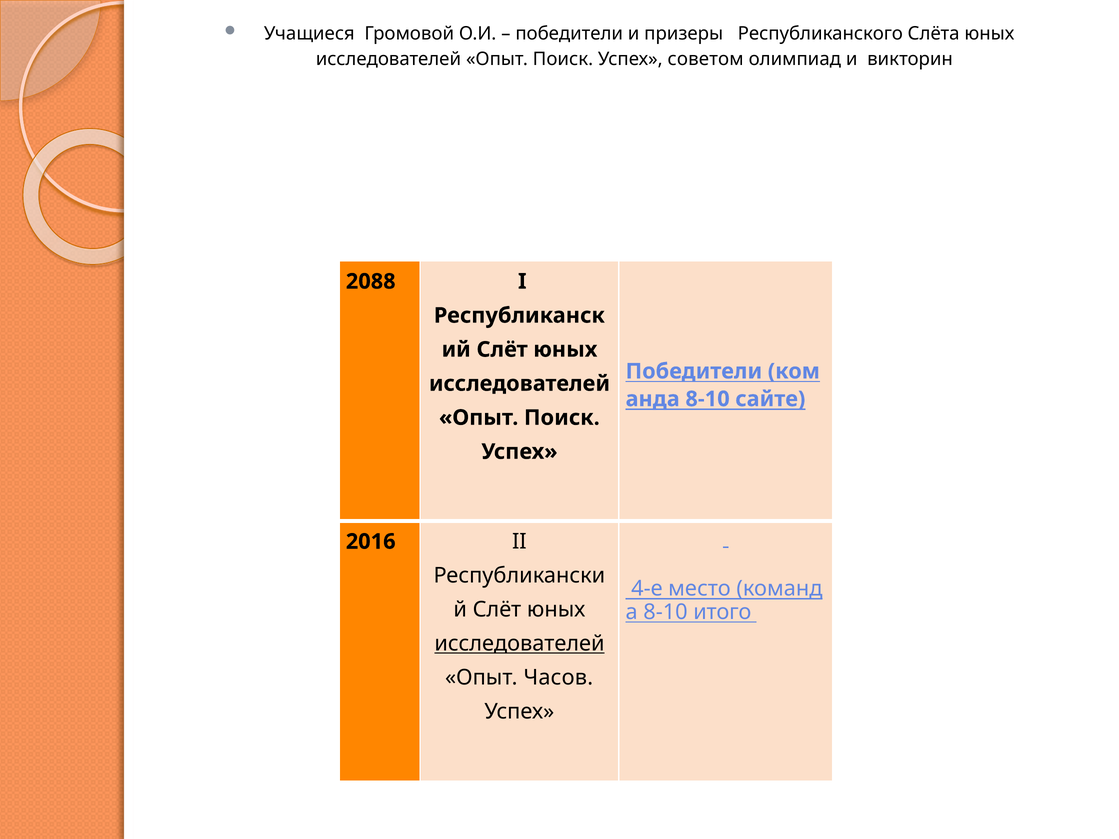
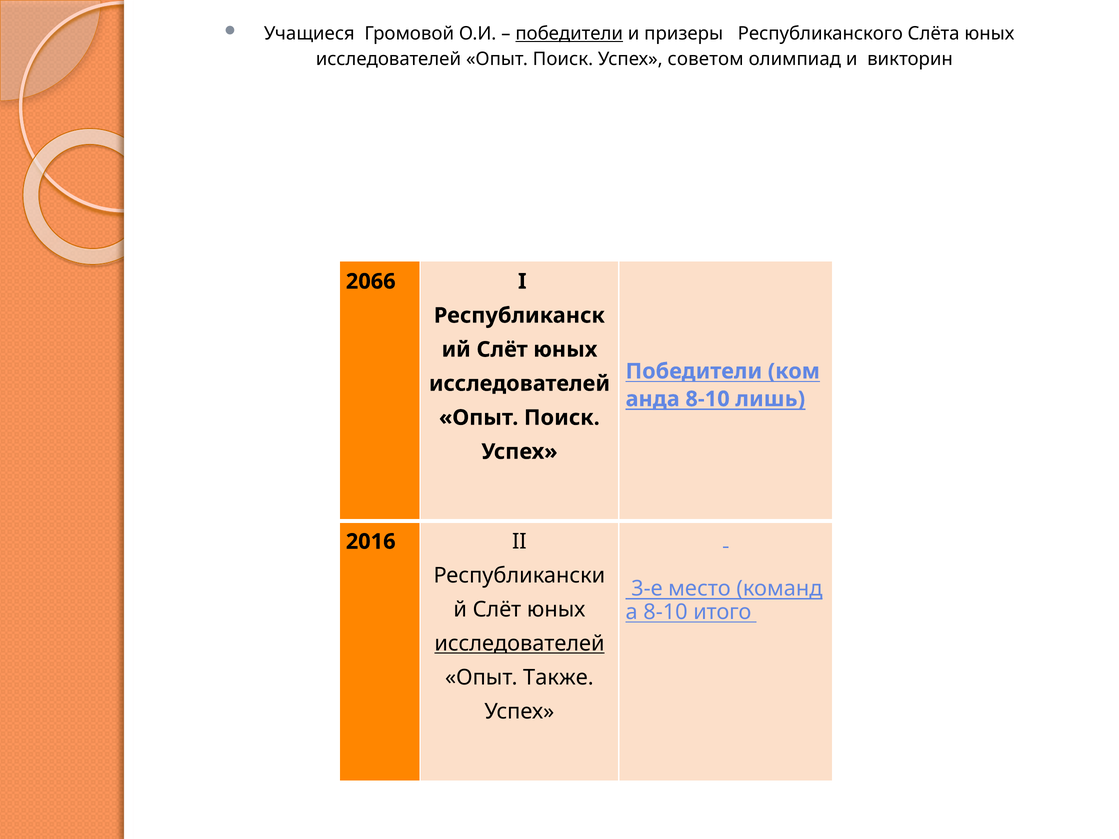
победители at (569, 34) underline: none -> present
2088: 2088 -> 2066
сайте: сайте -> лишь
4-е: 4-е -> 3-е
Часов: Часов -> Также
